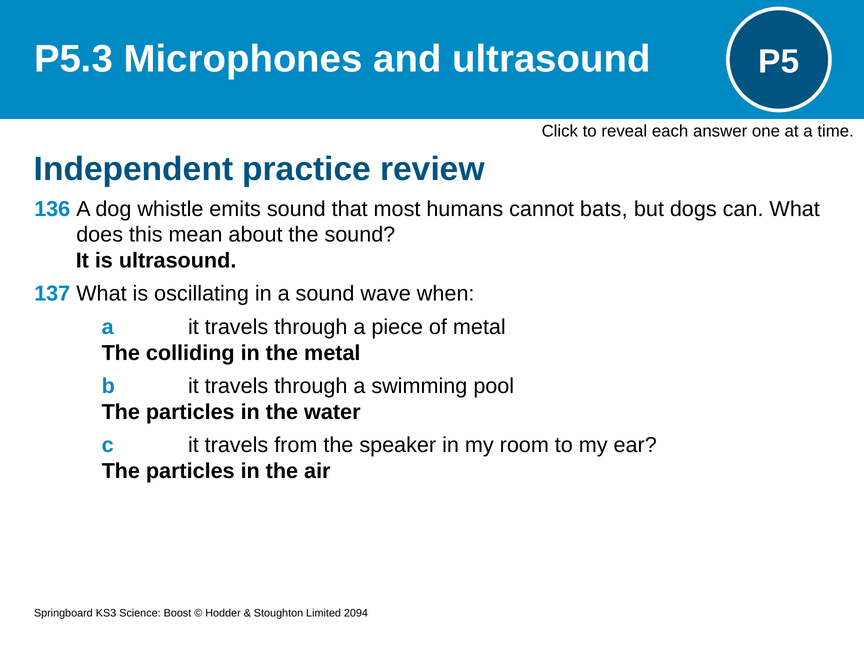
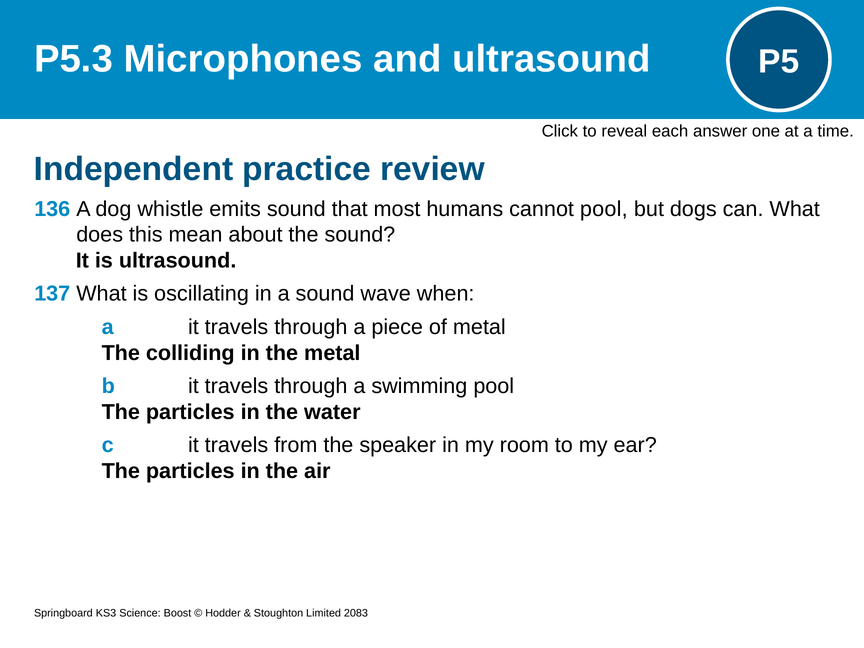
cannot bats: bats -> pool
2094: 2094 -> 2083
